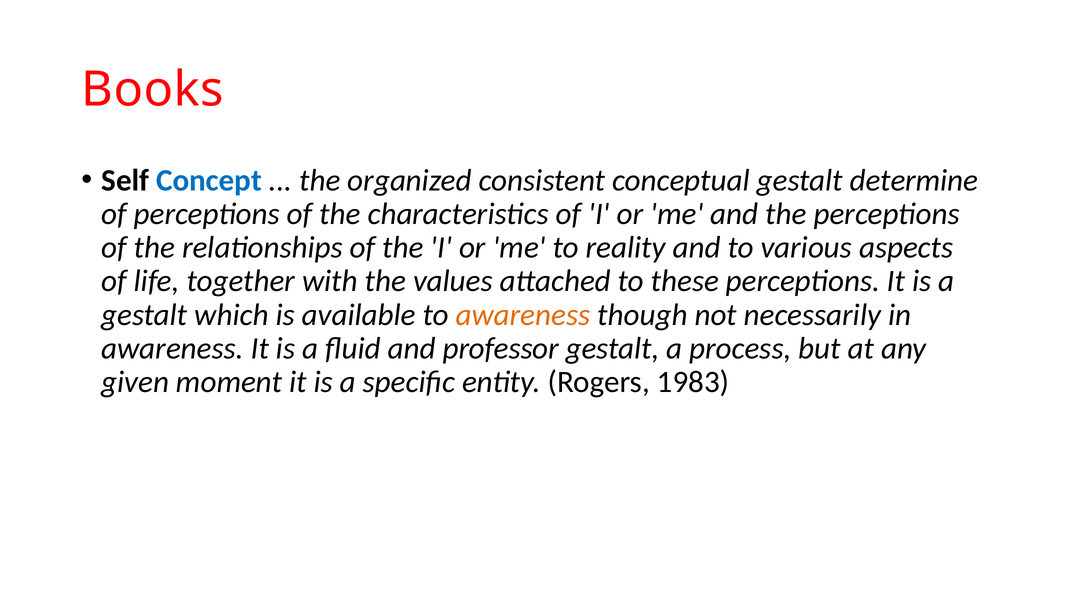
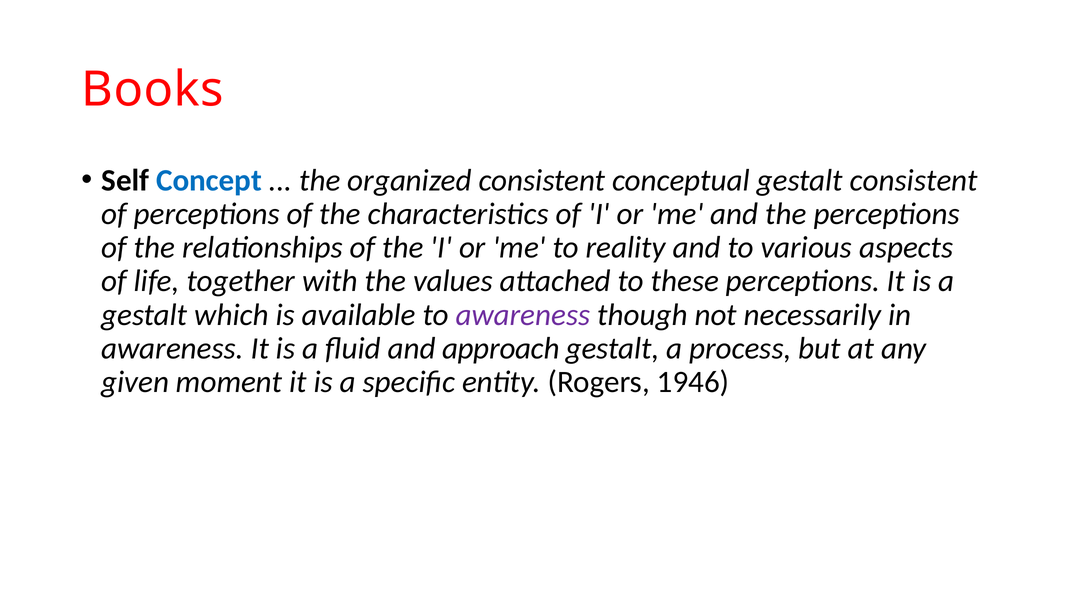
gestalt determine: determine -> consistent
awareness at (523, 315) colour: orange -> purple
professor: professor -> approach
1983: 1983 -> 1946
